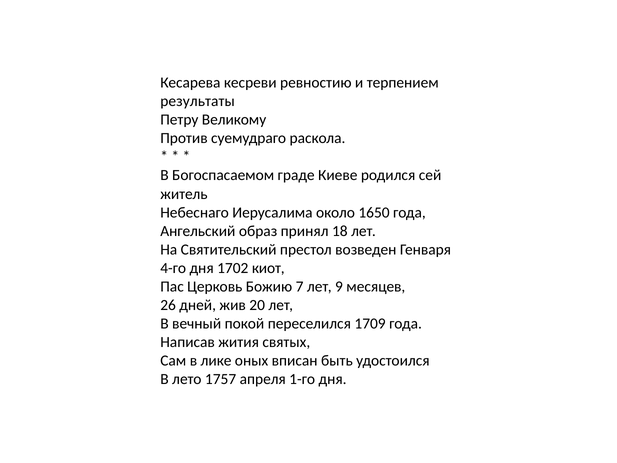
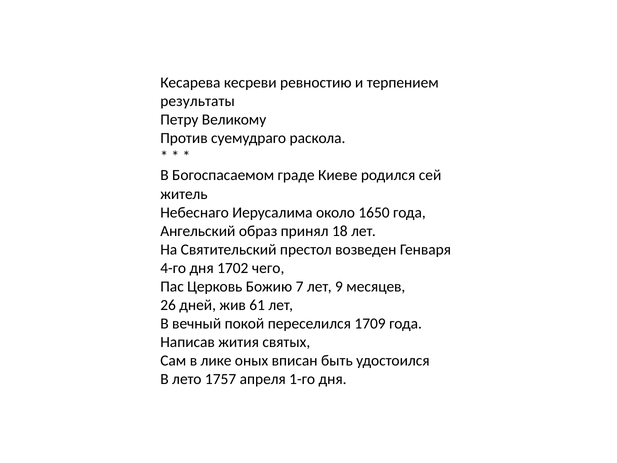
киот: киот -> чего
20: 20 -> 61
